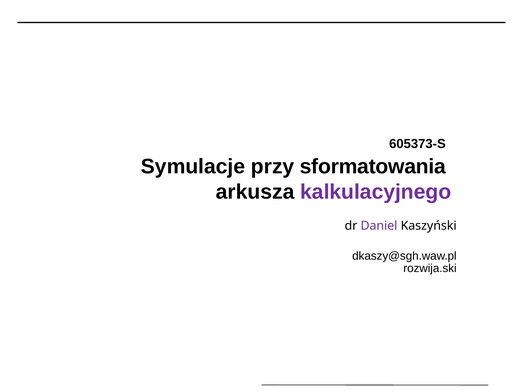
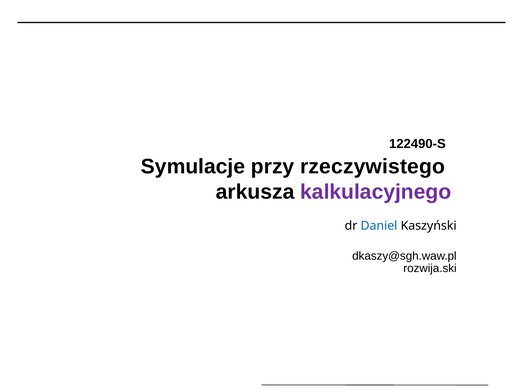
605373-S: 605373-S -> 122490-S
sformatowania: sformatowania -> rzeczywistego
Daniel colour: purple -> blue
